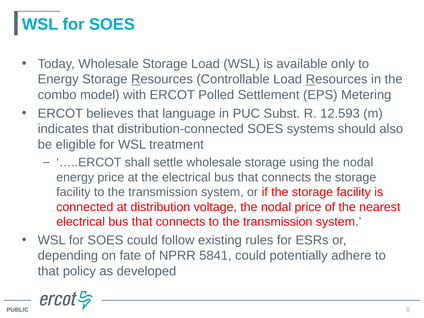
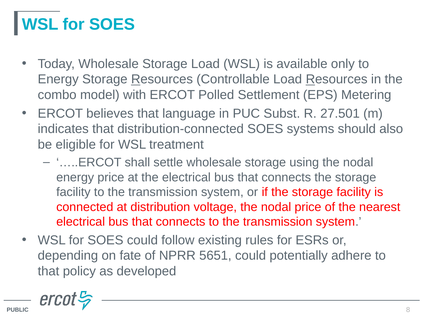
12.593: 12.593 -> 27.501
5841: 5841 -> 5651
